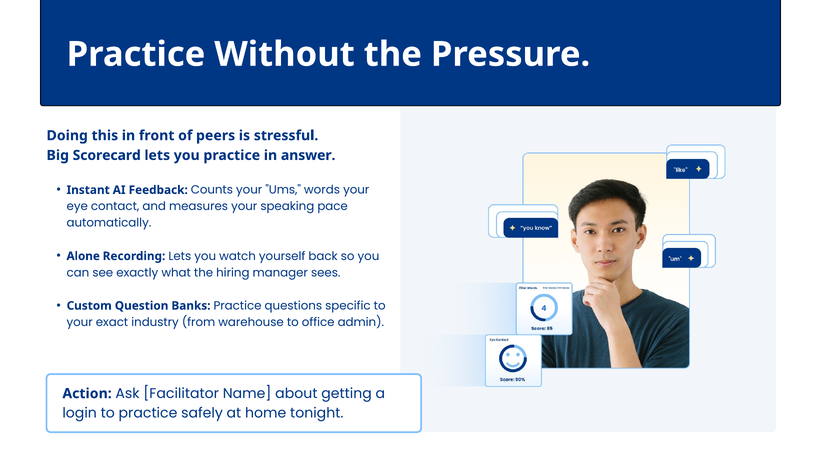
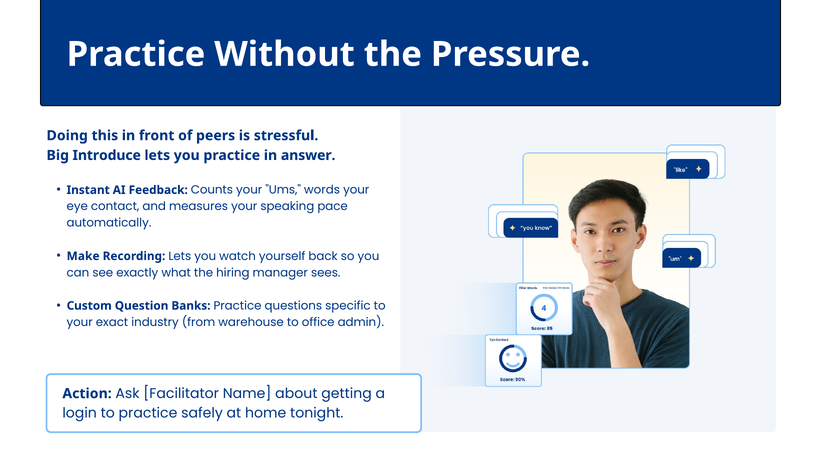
Scorecard: Scorecard -> Introduce
Alone: Alone -> Make
